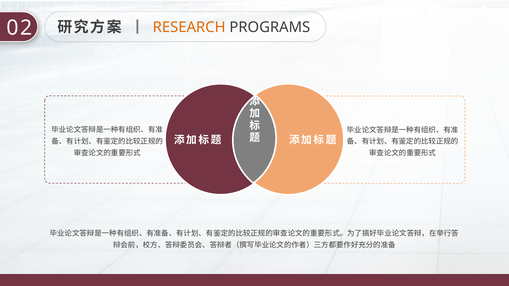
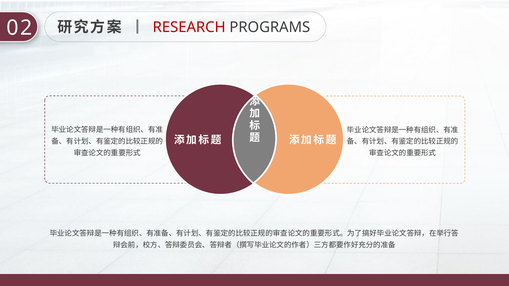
RESEARCH colour: orange -> red
